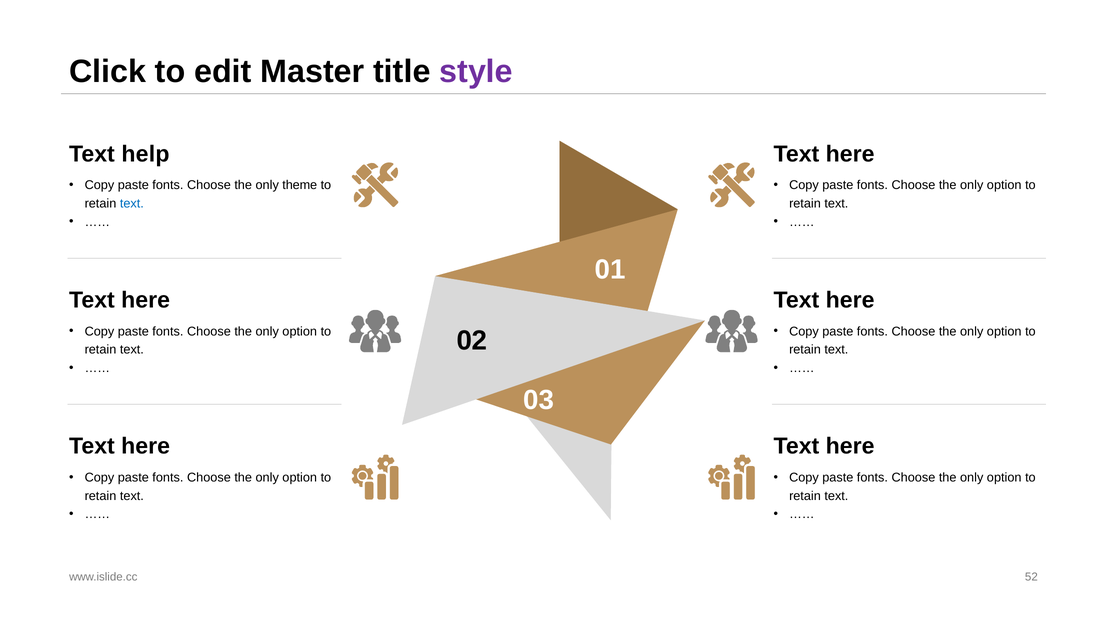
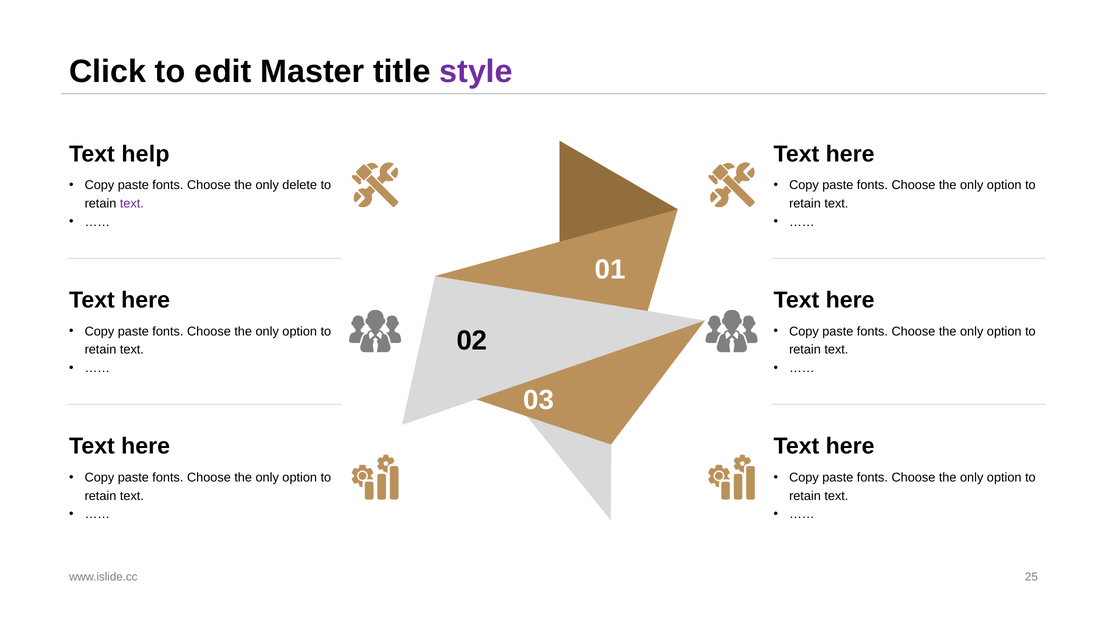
theme: theme -> delete
text at (132, 204) colour: blue -> purple
52: 52 -> 25
